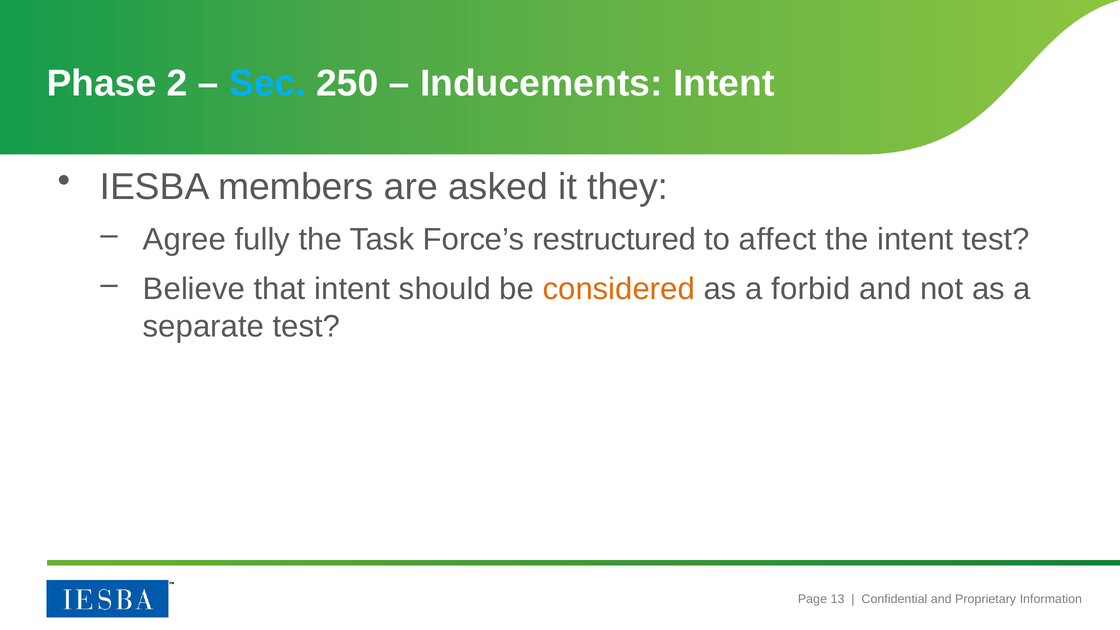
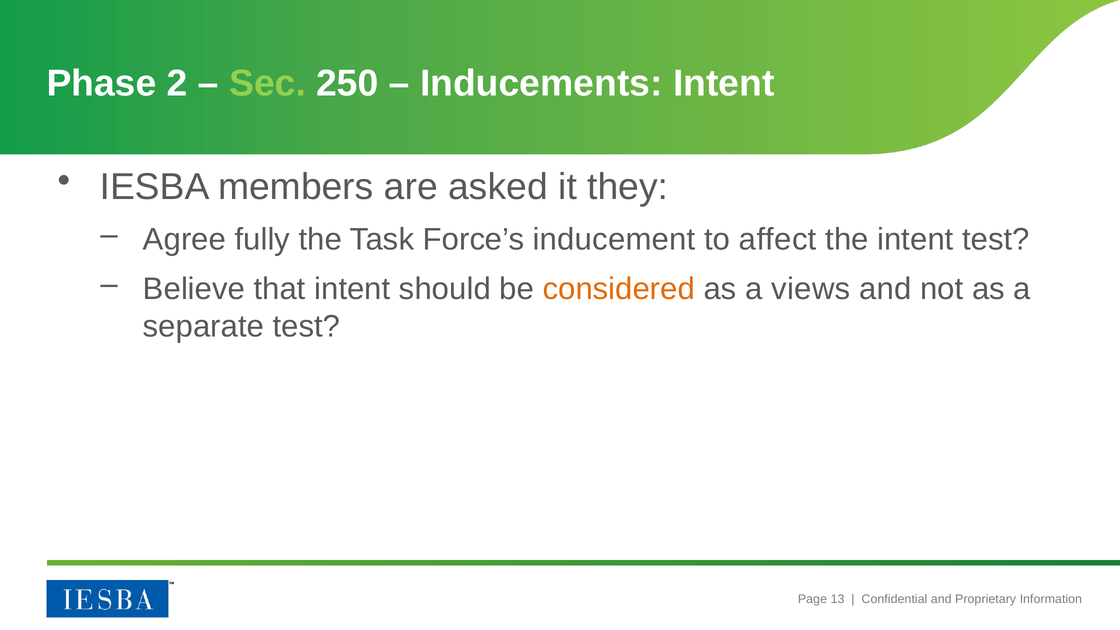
Sec colour: light blue -> light green
restructured: restructured -> inducement
forbid: forbid -> views
